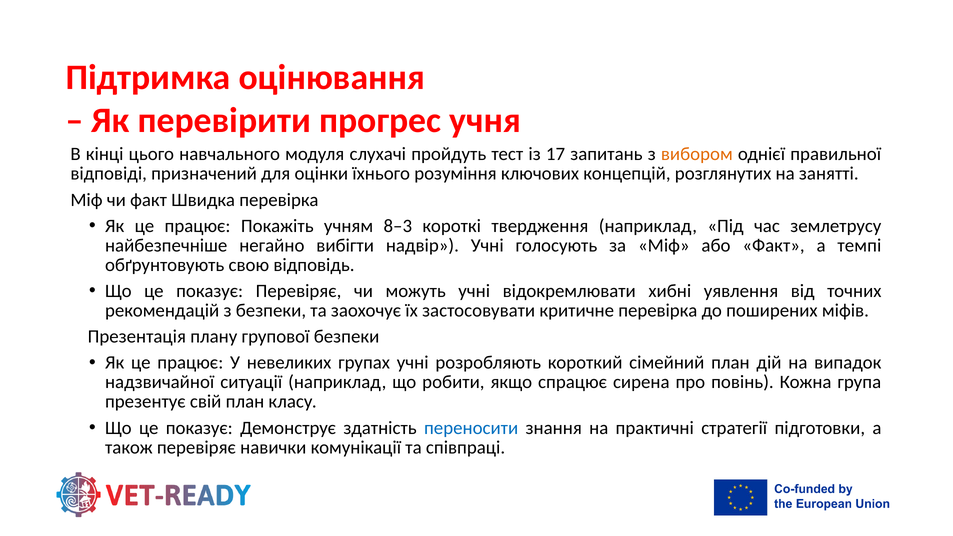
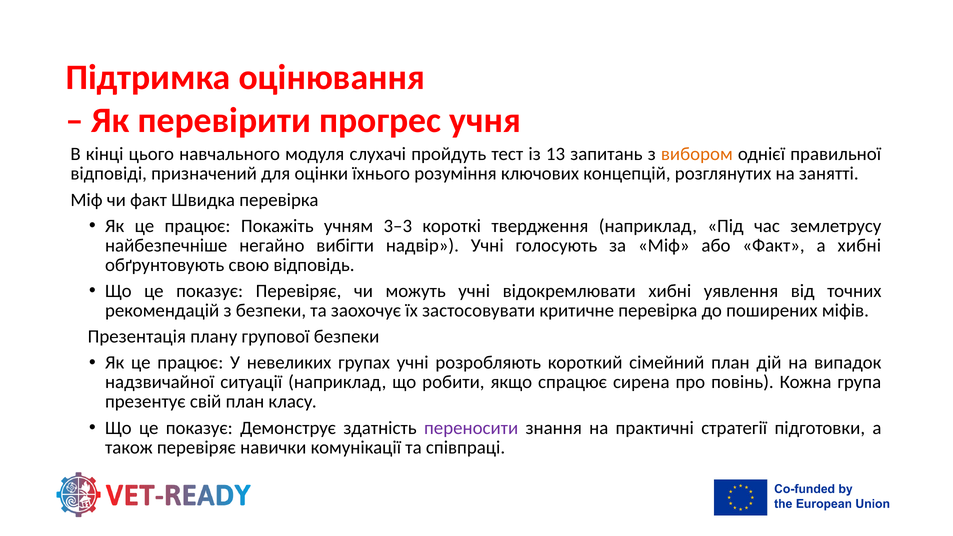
17: 17 -> 13
8–3: 8–3 -> 3–3
а темпі: темпі -> хибні
переносити colour: blue -> purple
